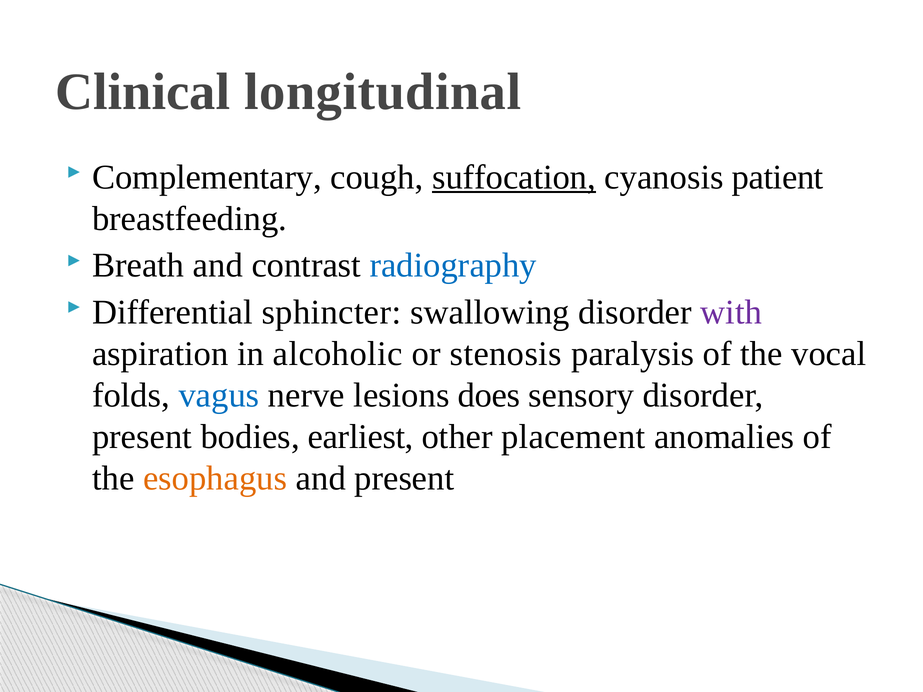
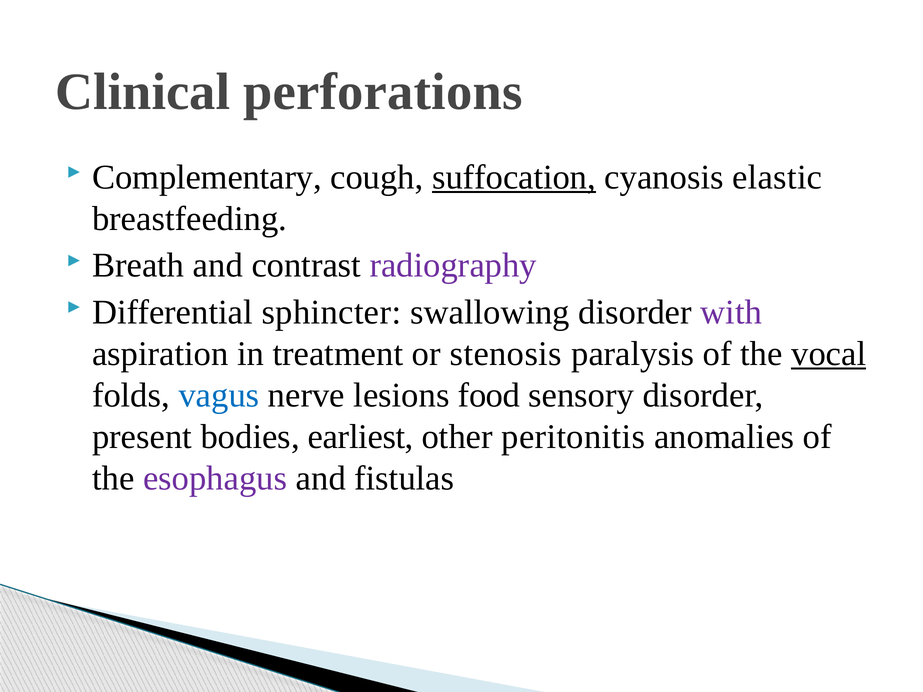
longitudinal: longitudinal -> perforations
patient: patient -> elastic
radiography colour: blue -> purple
alcoholic: alcoholic -> treatment
vocal underline: none -> present
does: does -> food
placement: placement -> peritonitis
esophagus colour: orange -> purple
and present: present -> fistulas
